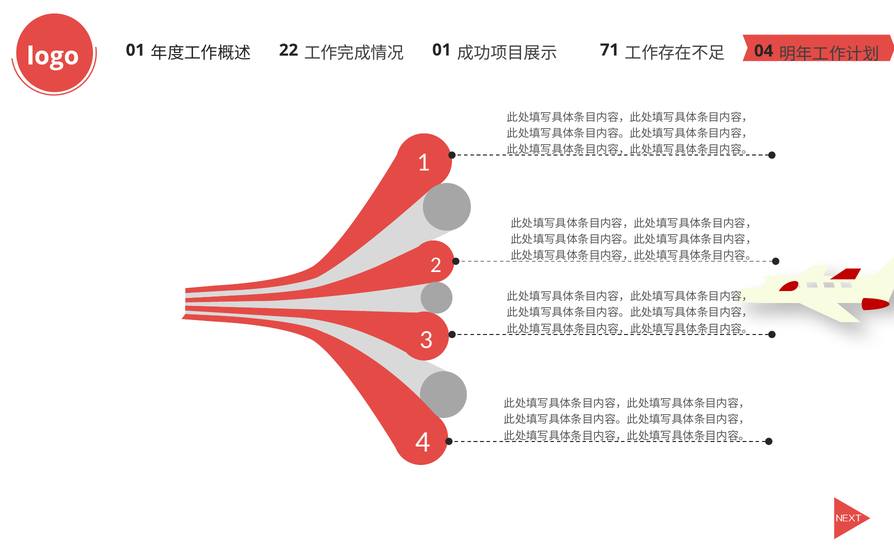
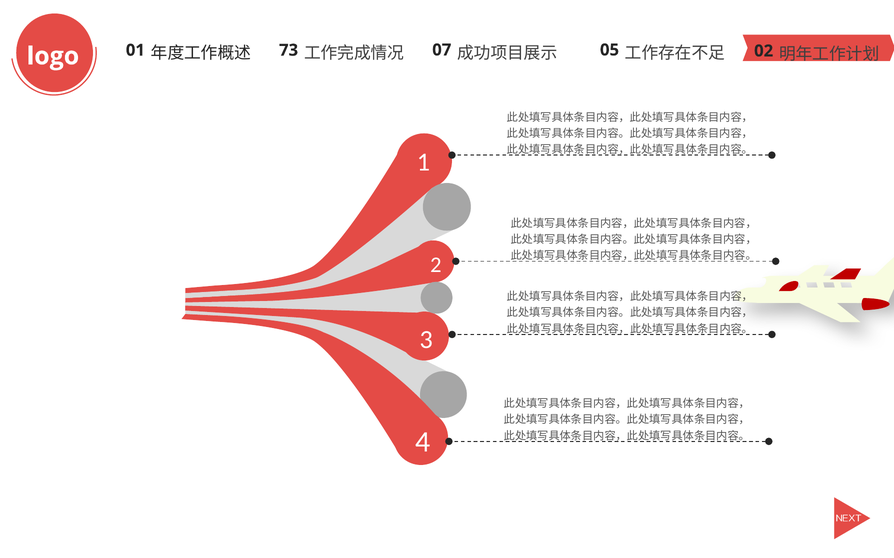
22: 22 -> 73
01 at (442, 50): 01 -> 07
71: 71 -> 05
04: 04 -> 02
